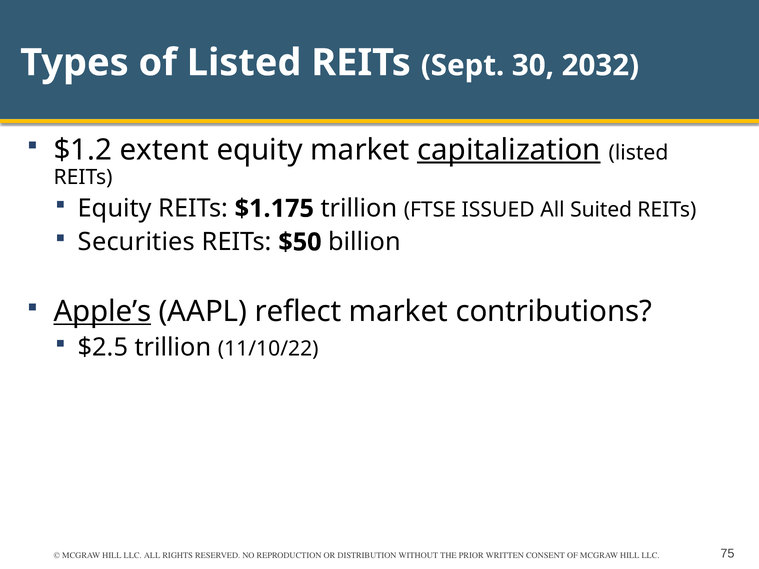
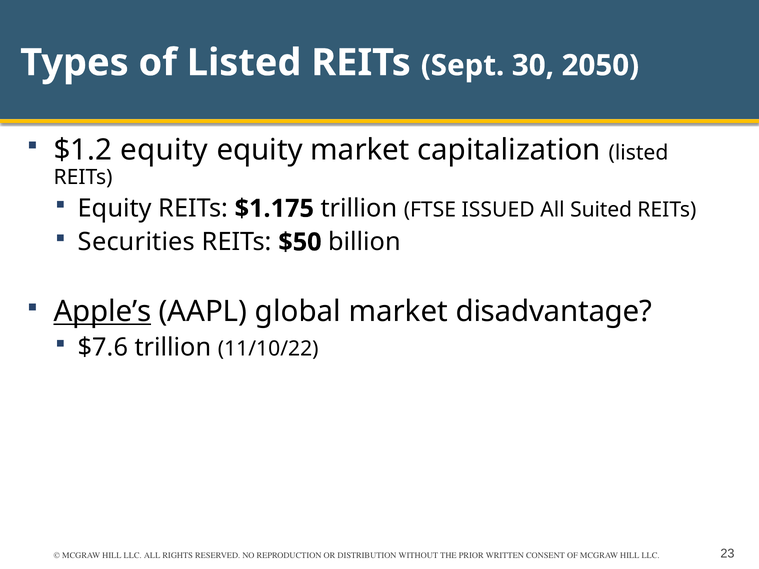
2032: 2032 -> 2050
$1.2 extent: extent -> equity
capitalization underline: present -> none
reflect: reflect -> global
contributions: contributions -> disadvantage
$2.5: $2.5 -> $7.6
75: 75 -> 23
